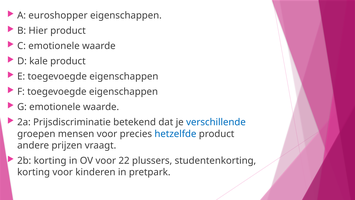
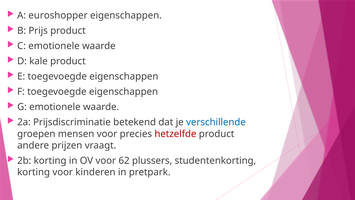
Hier: Hier -> Prijs
hetzelfde colour: blue -> red
22: 22 -> 62
